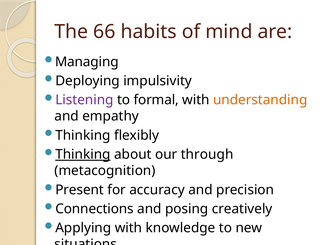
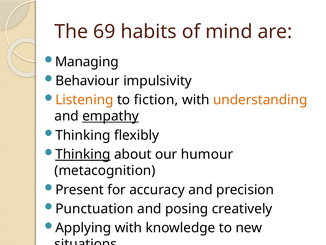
66: 66 -> 69
Deploying: Deploying -> Behaviour
Listening colour: purple -> orange
formal: formal -> fiction
empathy underline: none -> present
through: through -> humour
Connections: Connections -> Punctuation
